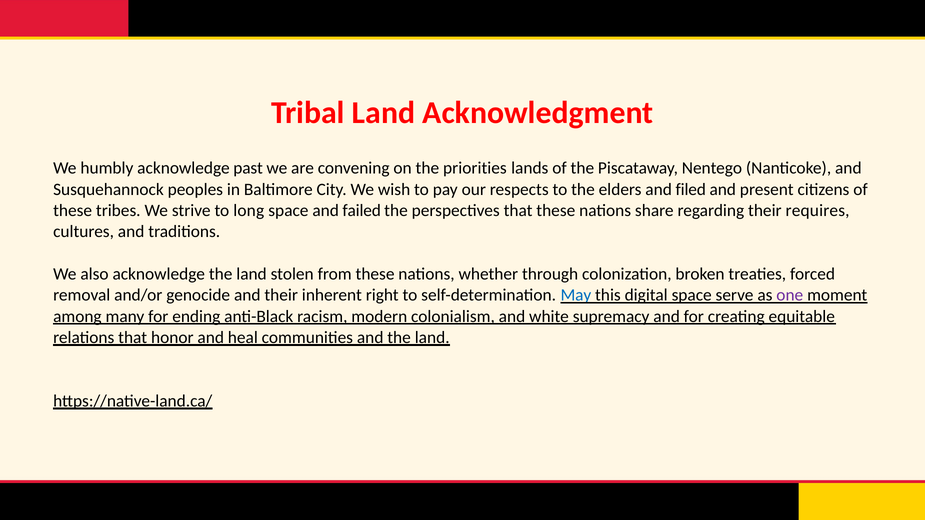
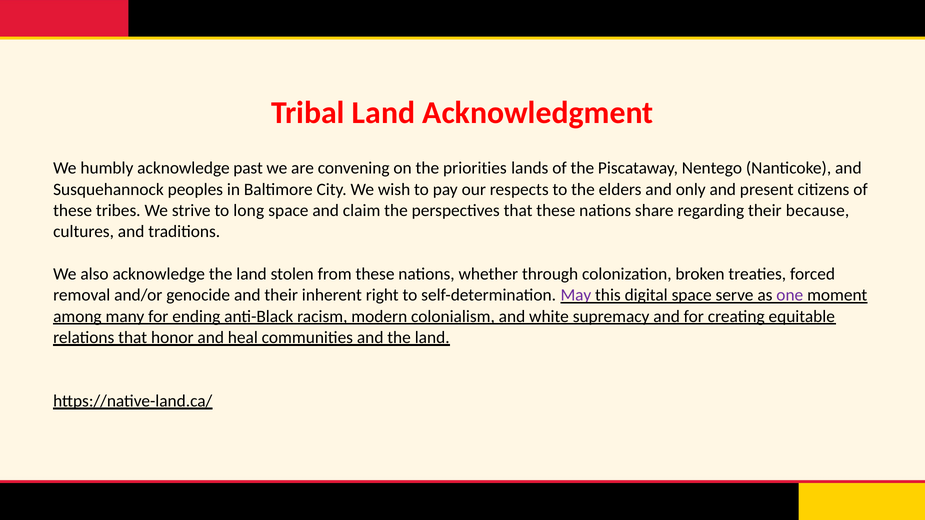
filed: filed -> only
failed: failed -> claim
requires: requires -> because
May colour: blue -> purple
